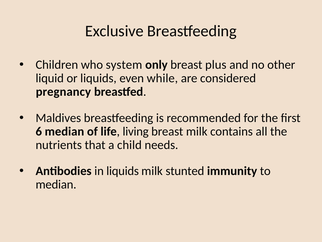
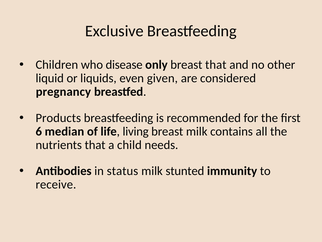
system: system -> disease
breast plus: plus -> that
while: while -> given
Maldives: Maldives -> Products
in liquids: liquids -> status
median at (56, 184): median -> receive
